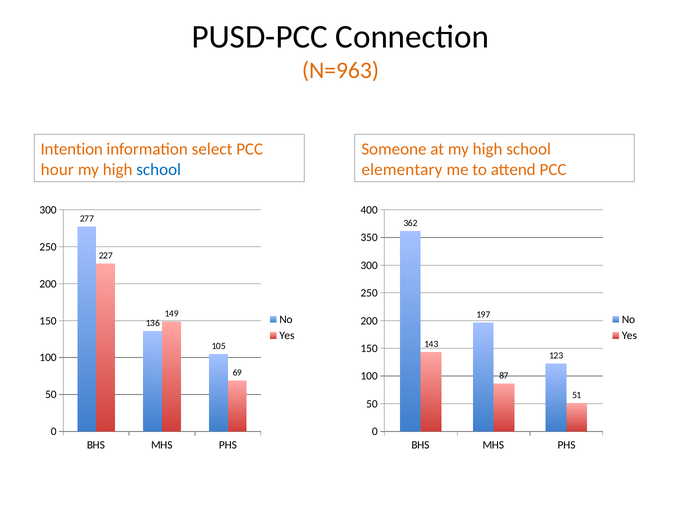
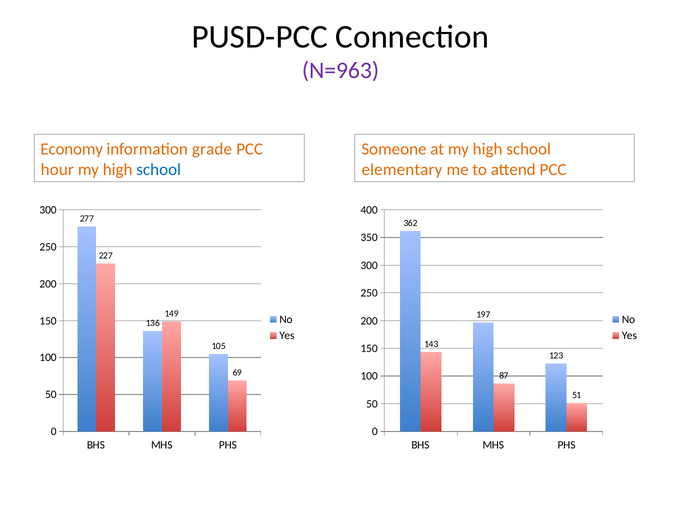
N=963 colour: orange -> purple
Intention: Intention -> Economy
select: select -> grade
